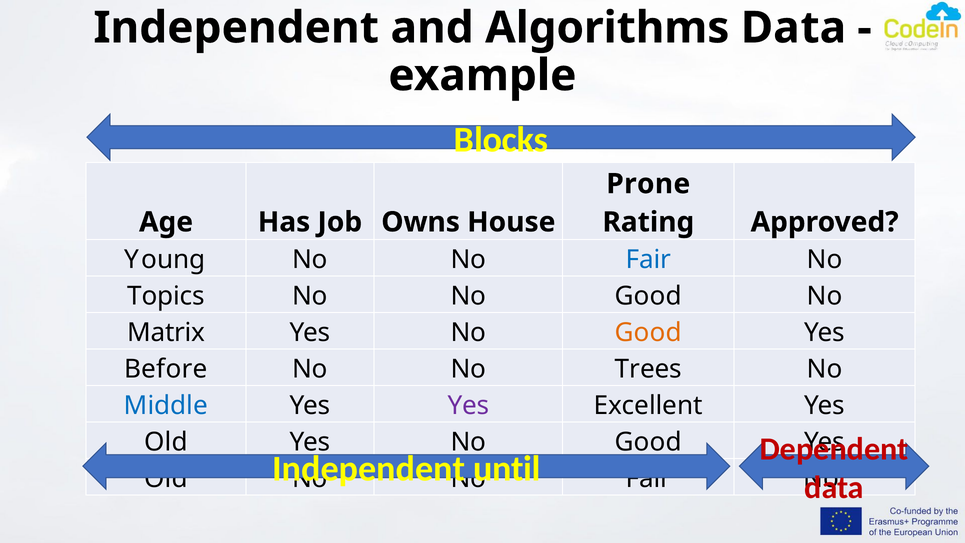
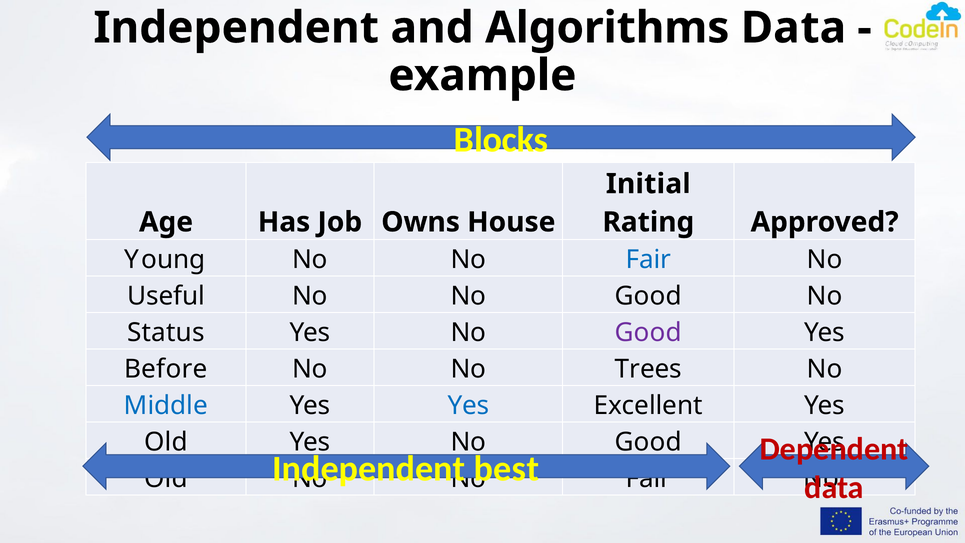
Prone: Prone -> Initial
Topics: Topics -> Useful
Matrix: Matrix -> Status
Good at (648, 333) colour: orange -> purple
Yes at (468, 406) colour: purple -> blue
until: until -> best
